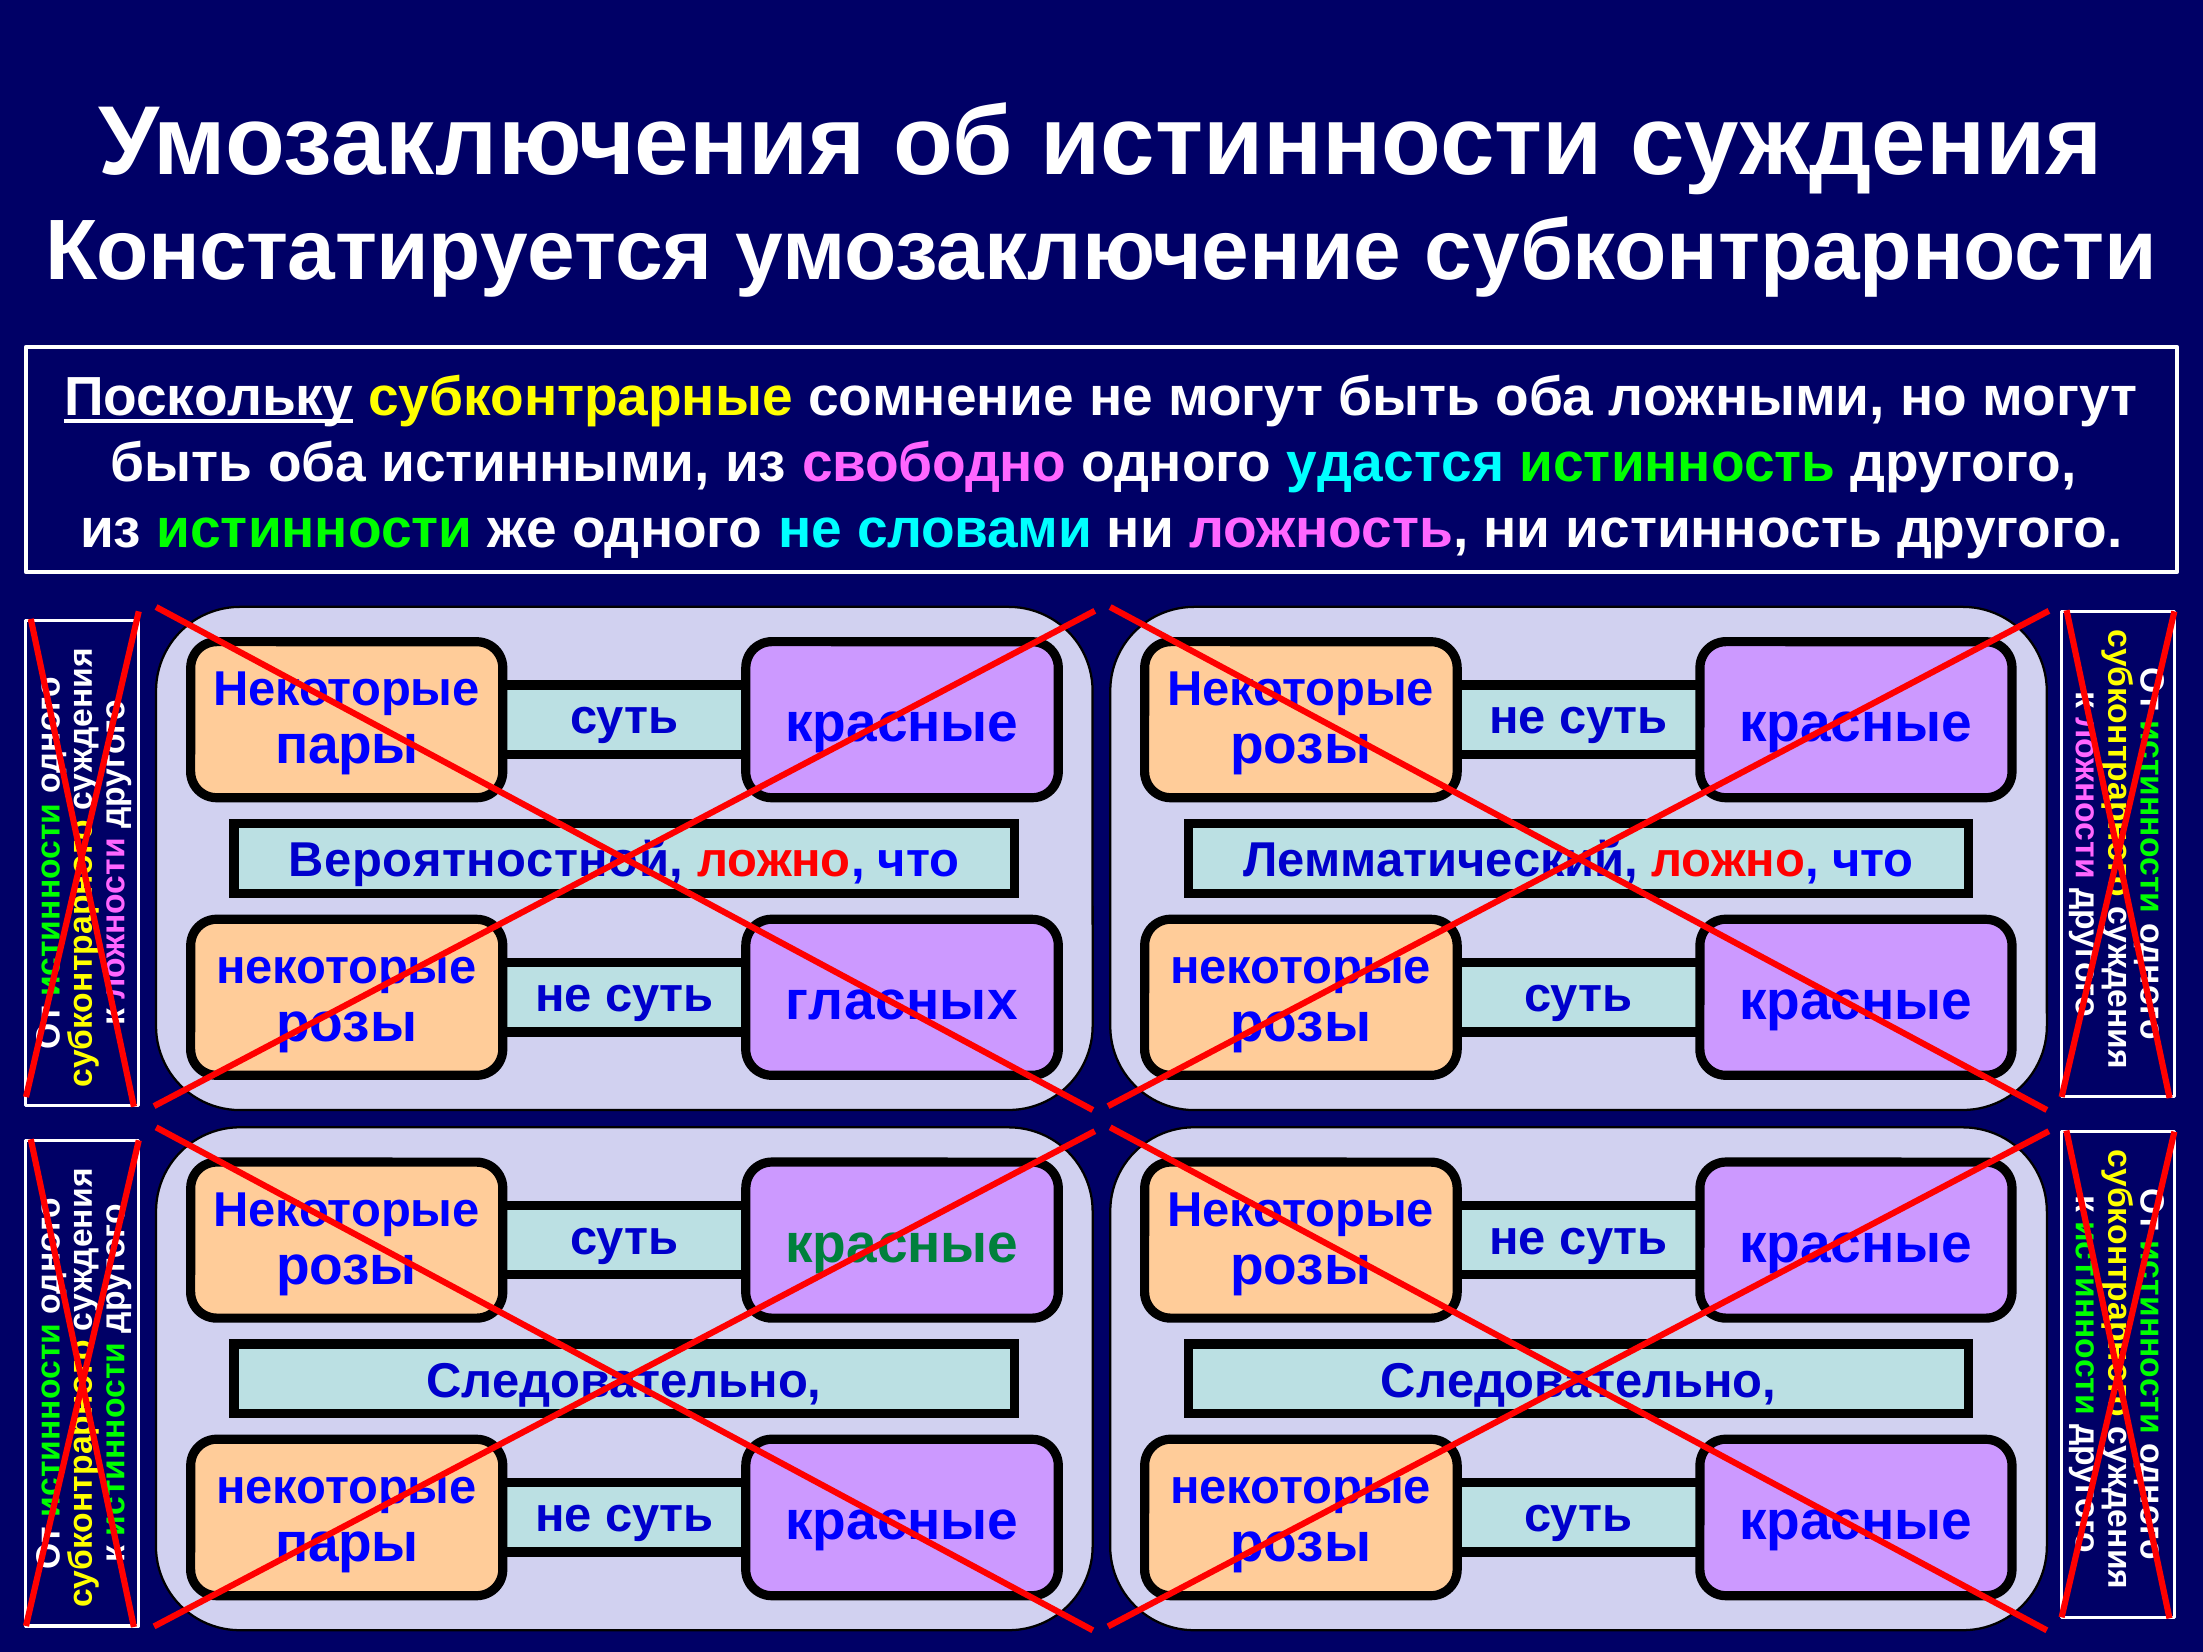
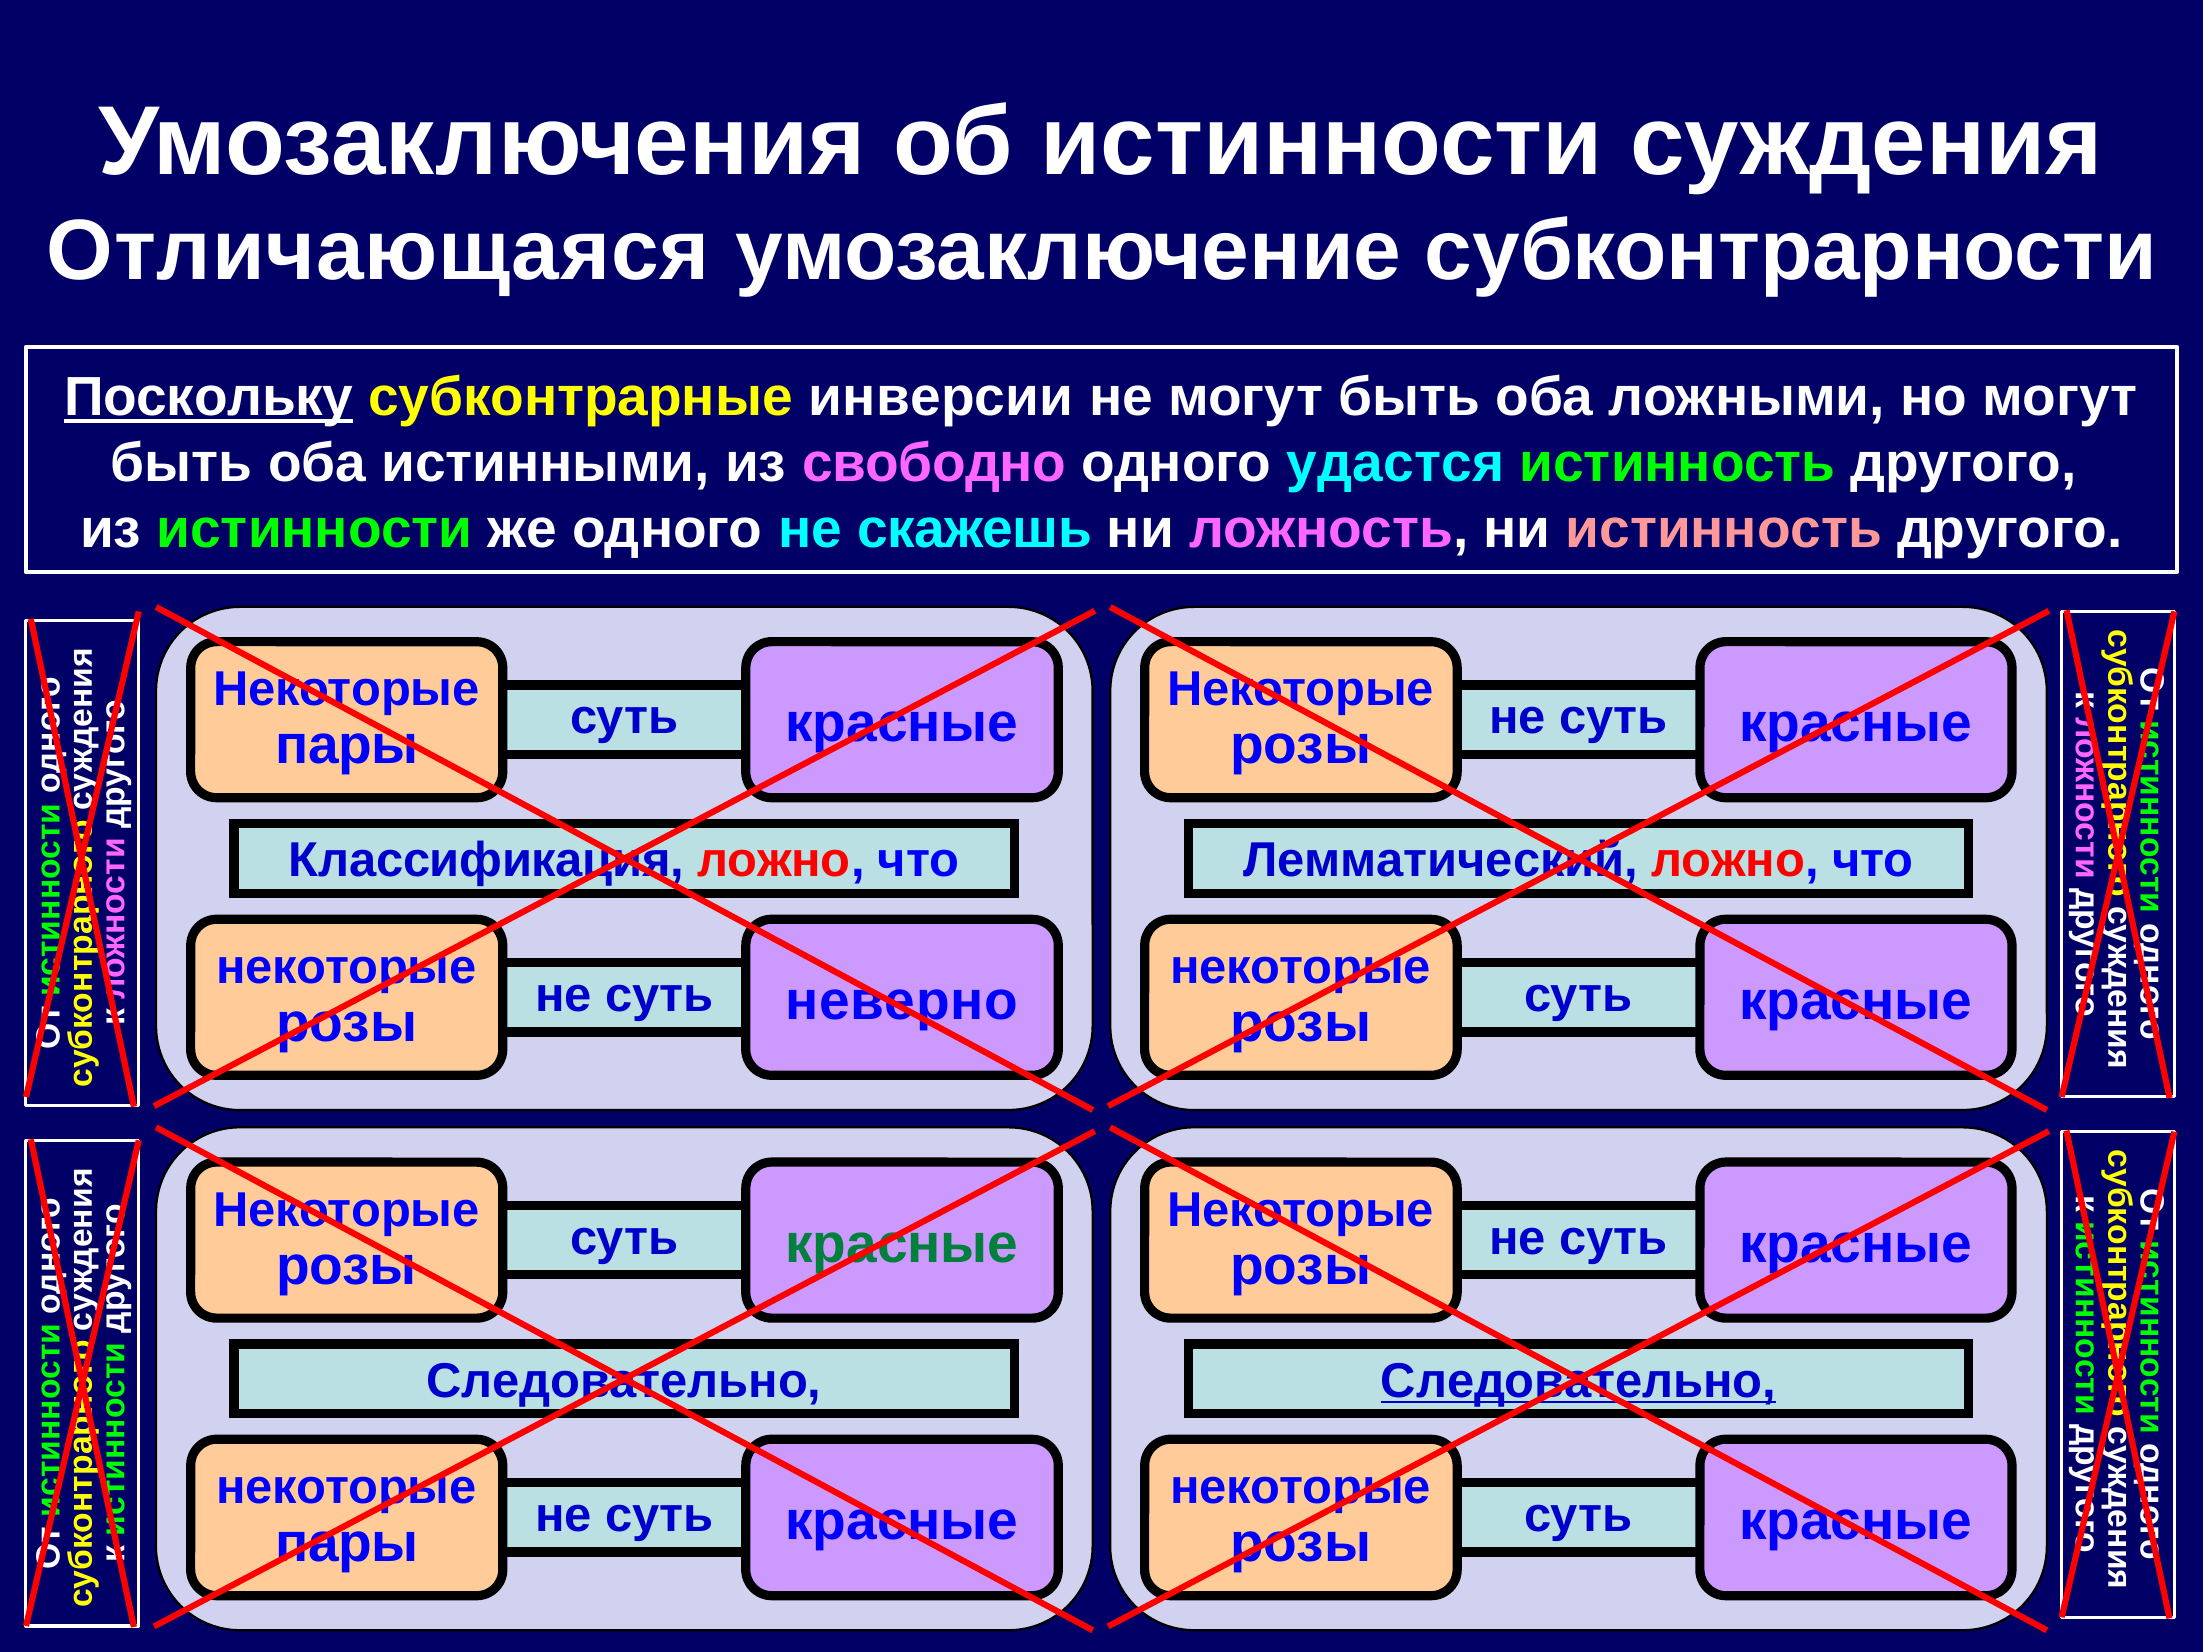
Констатируется: Констатируется -> Отличающаяся
сомнение: сомнение -> инверсии
словами: словами -> скажешь
истинность at (1724, 530) colour: white -> pink
Вероятностной: Вероятностной -> Классификация
гласных: гласных -> неверно
Следовательно at (1578, 1381) underline: none -> present
